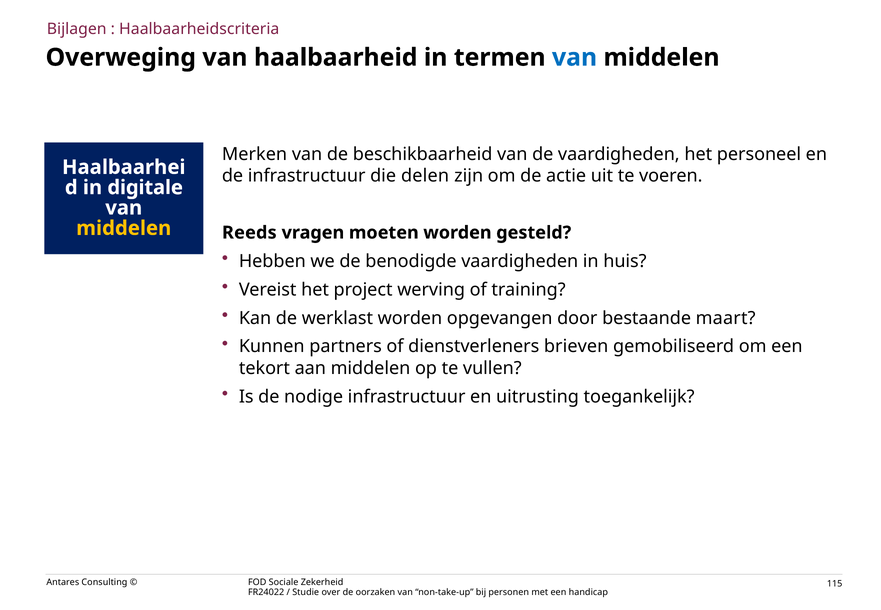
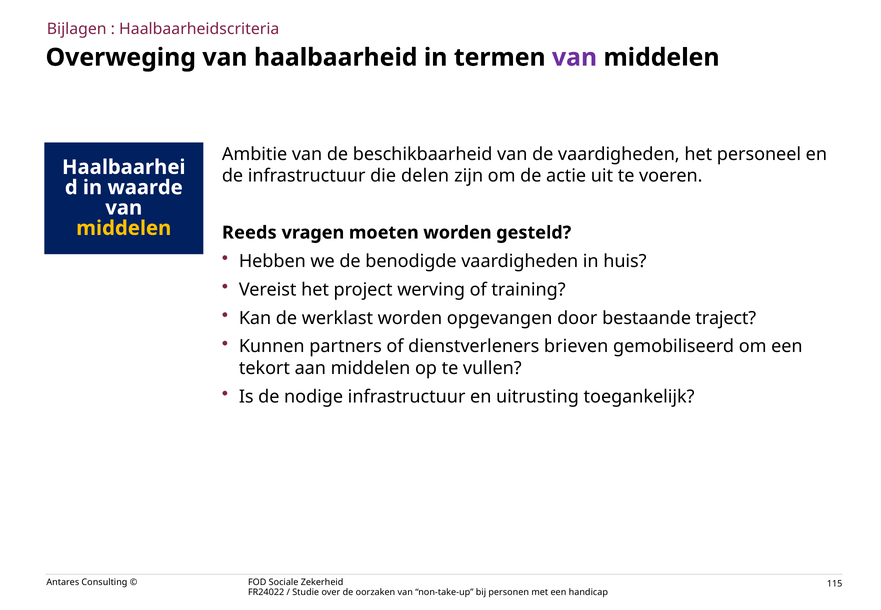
van at (575, 57) colour: blue -> purple
Merken: Merken -> Ambitie
digitale: digitale -> waarde
maart: maart -> traject
